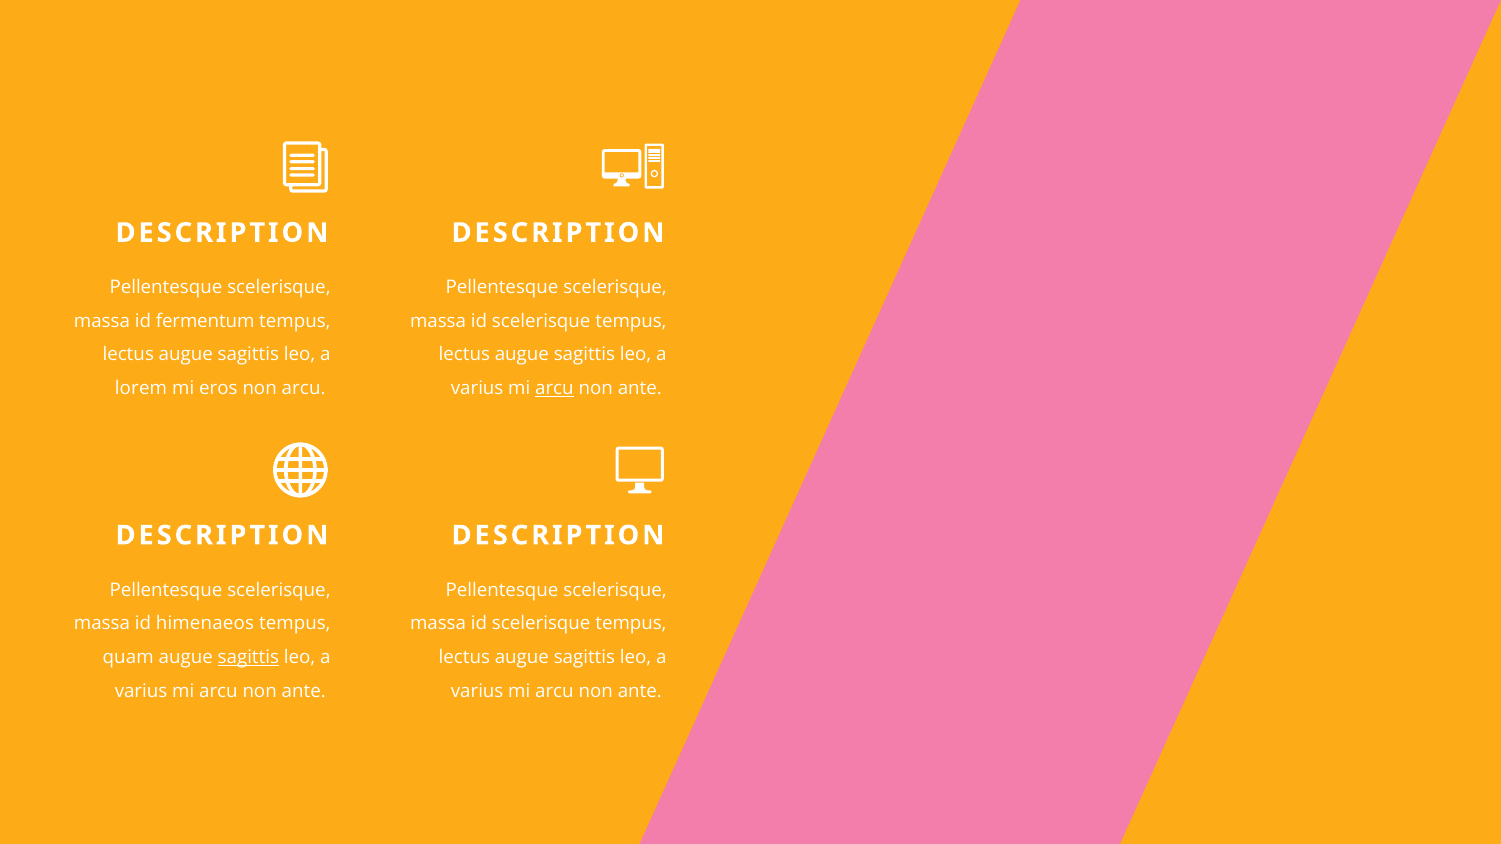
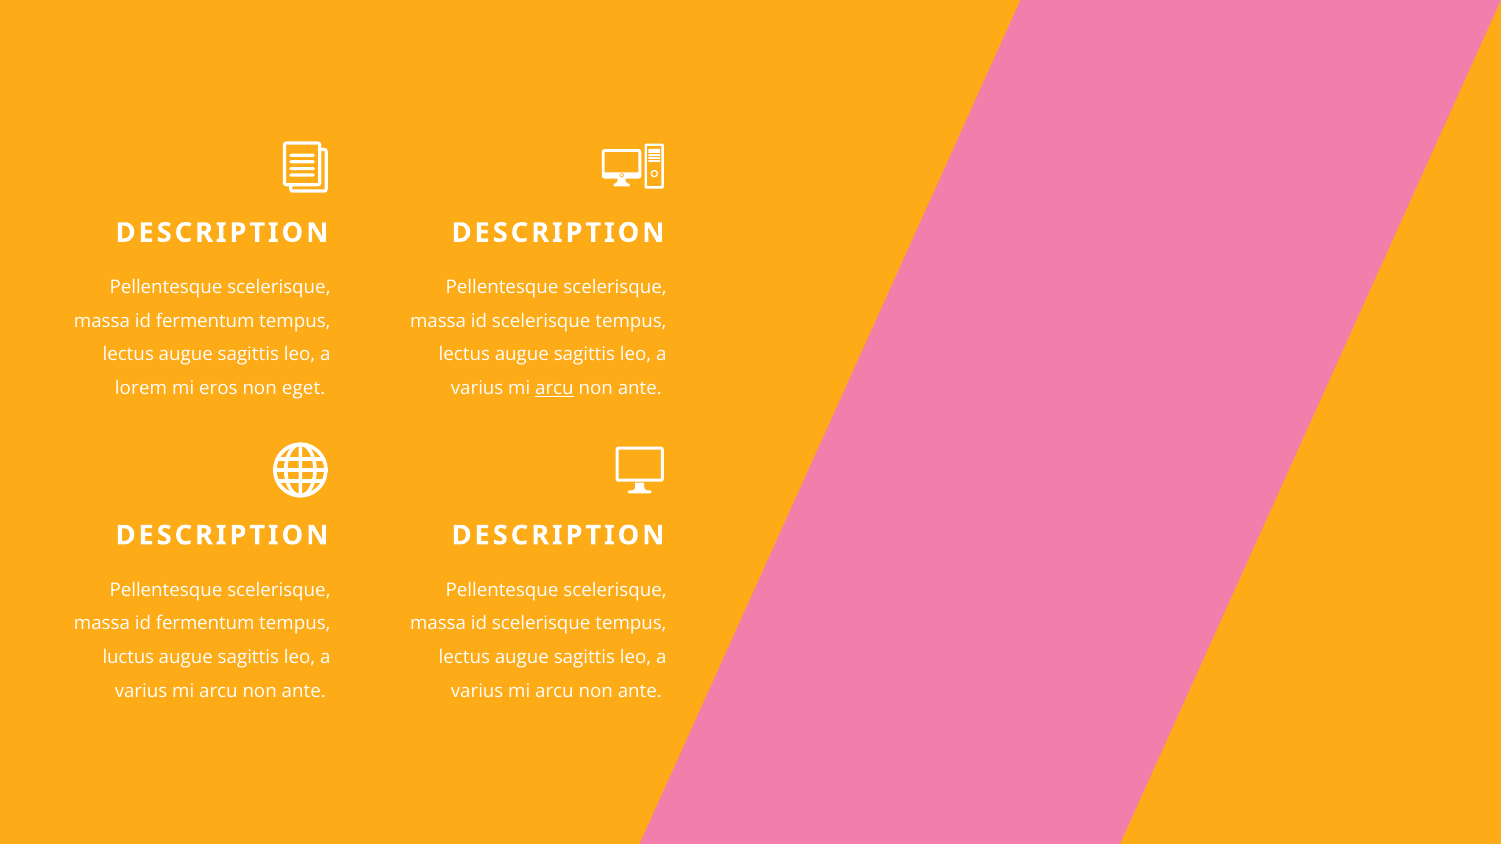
non arcu: arcu -> eget
himenaeos at (205, 624): himenaeos -> fermentum
quam: quam -> luctus
sagittis at (248, 658) underline: present -> none
